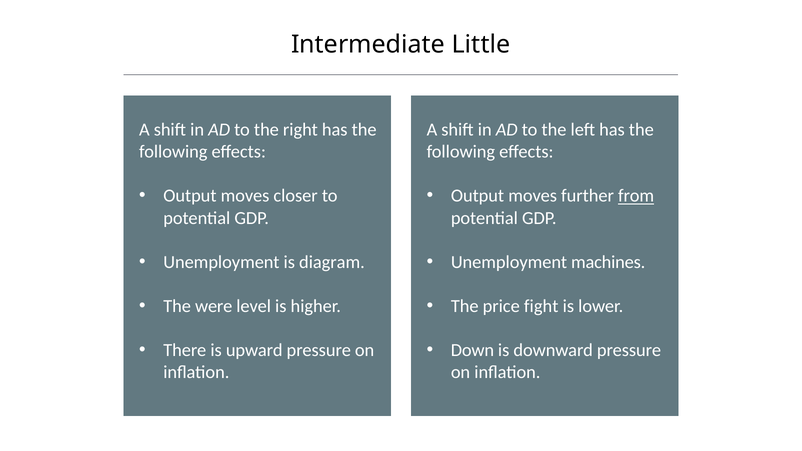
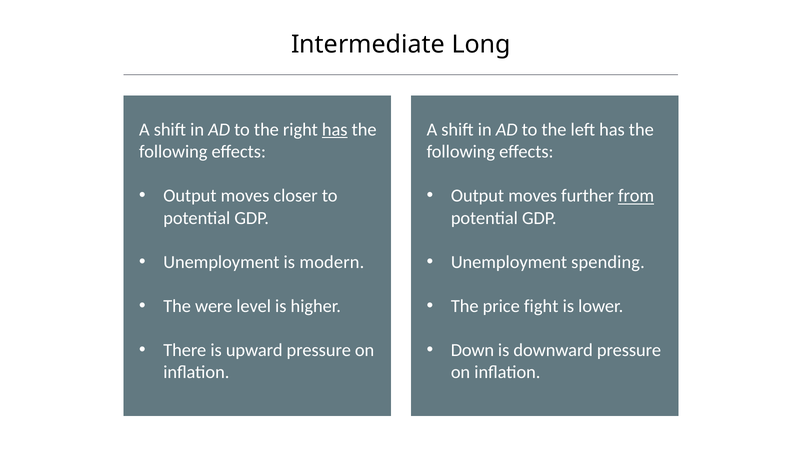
Little: Little -> Long
has at (335, 130) underline: none -> present
diagram: diagram -> modern
machines: machines -> spending
